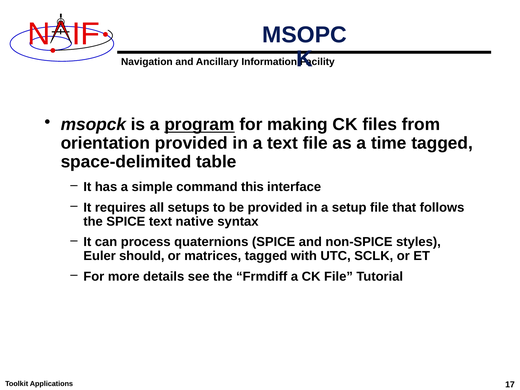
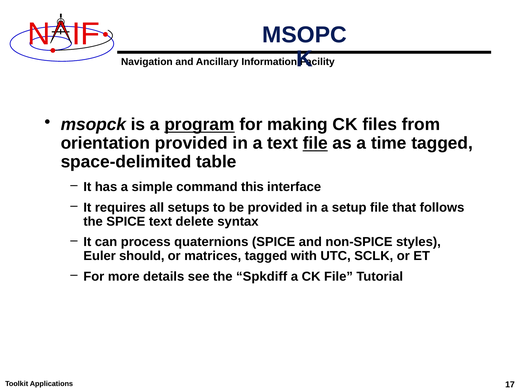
file at (315, 143) underline: none -> present
native: native -> delete
Frmdiff: Frmdiff -> Spkdiff
